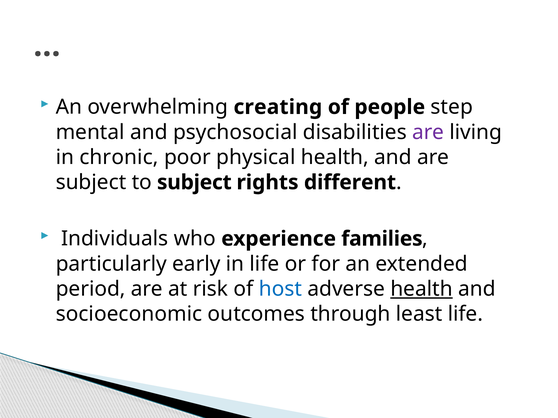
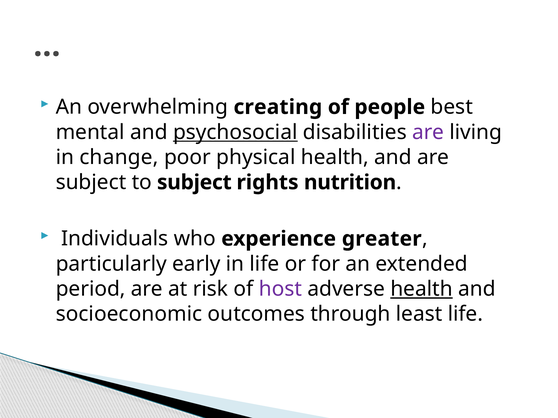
step: step -> best
psychosocial underline: none -> present
chronic: chronic -> change
different: different -> nutrition
families: families -> greater
host colour: blue -> purple
